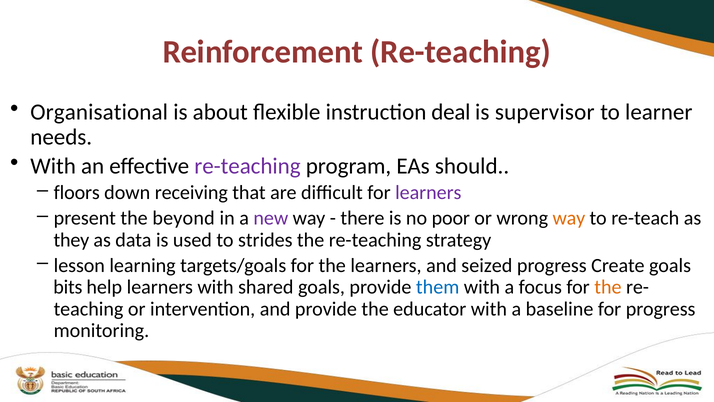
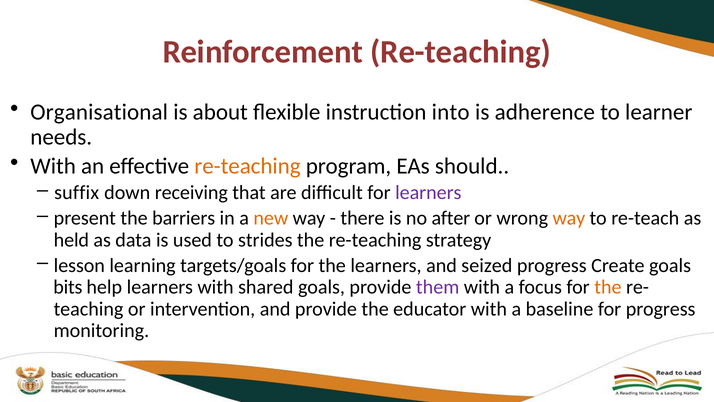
deal: deal -> into
supervisor: supervisor -> adherence
re-teaching at (247, 166) colour: purple -> orange
floors: floors -> suffix
beyond: beyond -> barriers
new colour: purple -> orange
poor: poor -> after
they: they -> held
them colour: blue -> purple
